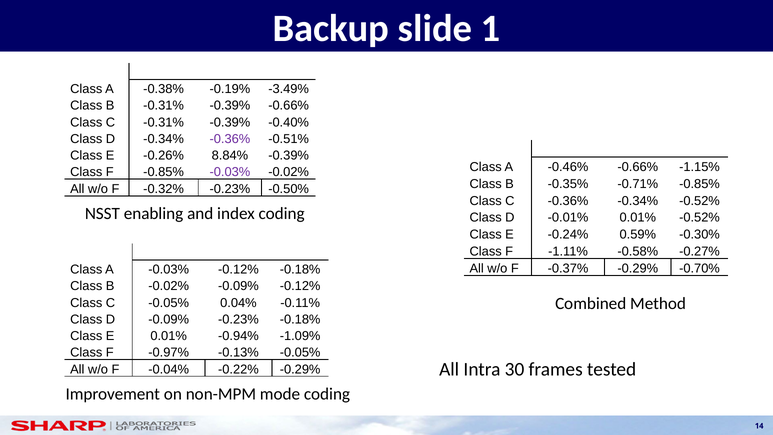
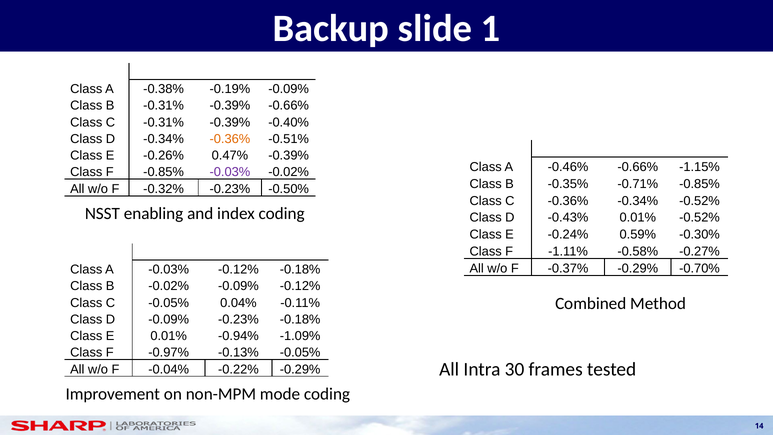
-0.19% -3.49%: -3.49% -> -0.09%
-0.36% at (230, 139) colour: purple -> orange
8.84%: 8.84% -> 0.47%
-0.01%: -0.01% -> -0.43%
